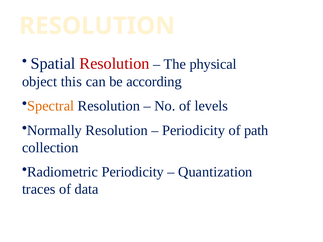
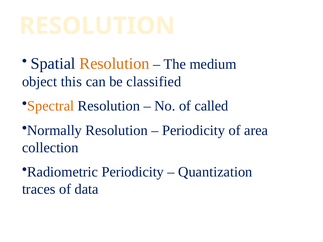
Resolution at (114, 64) colour: red -> orange
physical: physical -> medium
according: according -> classified
levels: levels -> called
path: path -> area
